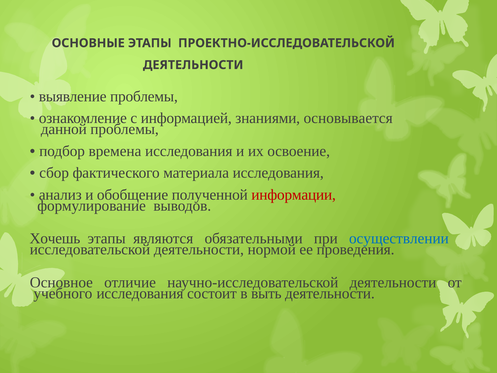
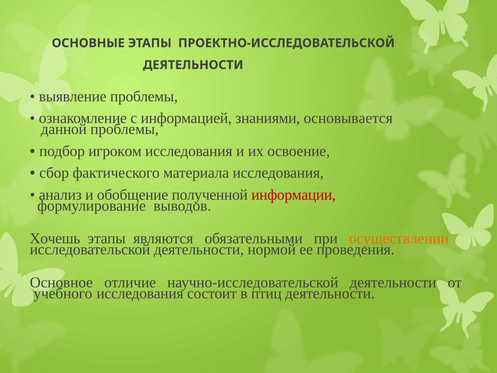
времена: времена -> игроком
осуществлении colour: blue -> orange
выть: выть -> птиц
